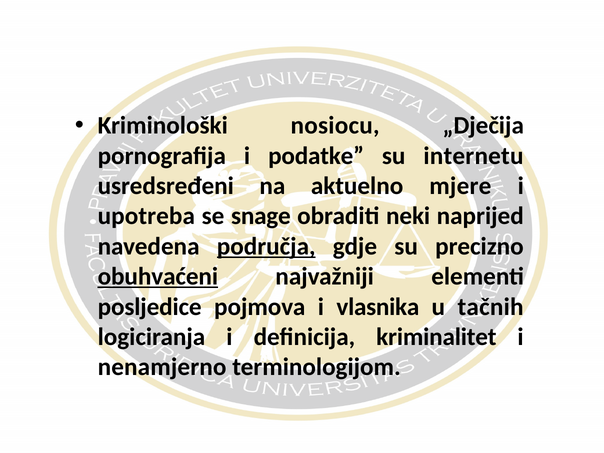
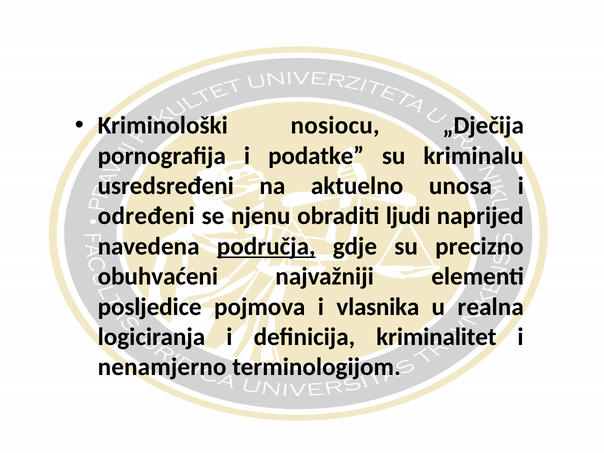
internetu: internetu -> kriminalu
mjere: mjere -> unosa
upotreba: upotreba -> određeni
snage: snage -> njenu
neki: neki -> ljudi
obuhvaćeni underline: present -> none
tačnih: tačnih -> realna
